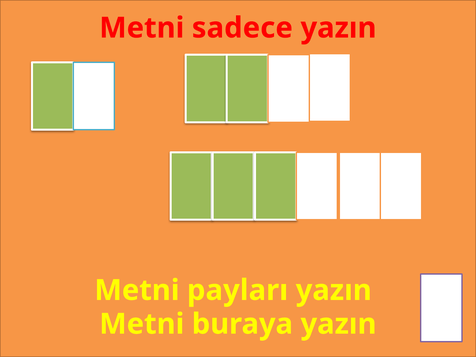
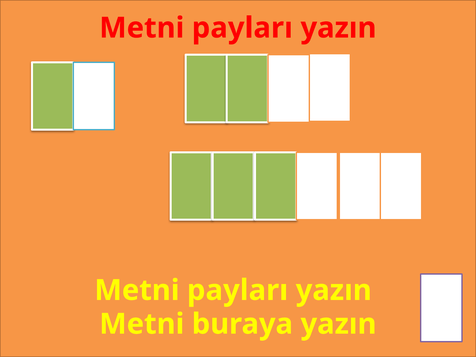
sadece at (242, 28): sadece -> payları
